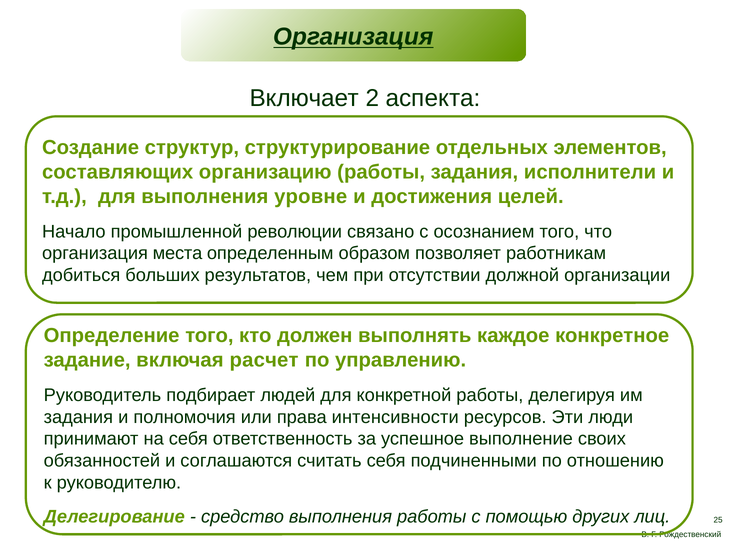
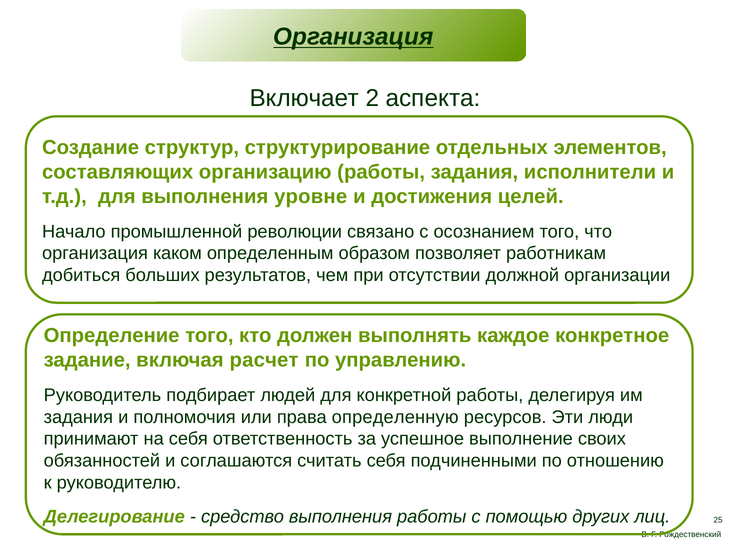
места: места -> каком
интенсивности: интенсивности -> определенную
